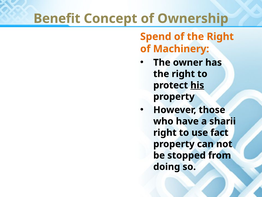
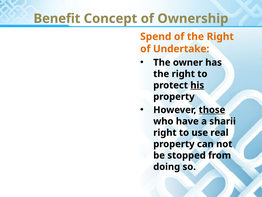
Machinery: Machinery -> Undertake
those underline: none -> present
fact: fact -> real
